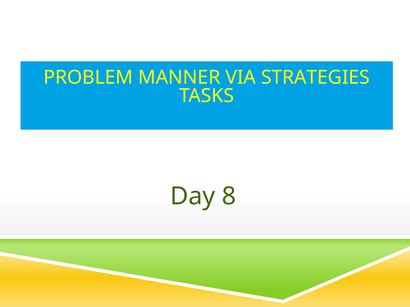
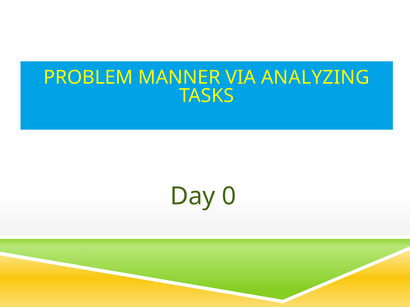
STRATEGIES: STRATEGIES -> ANALYZING
8: 8 -> 0
